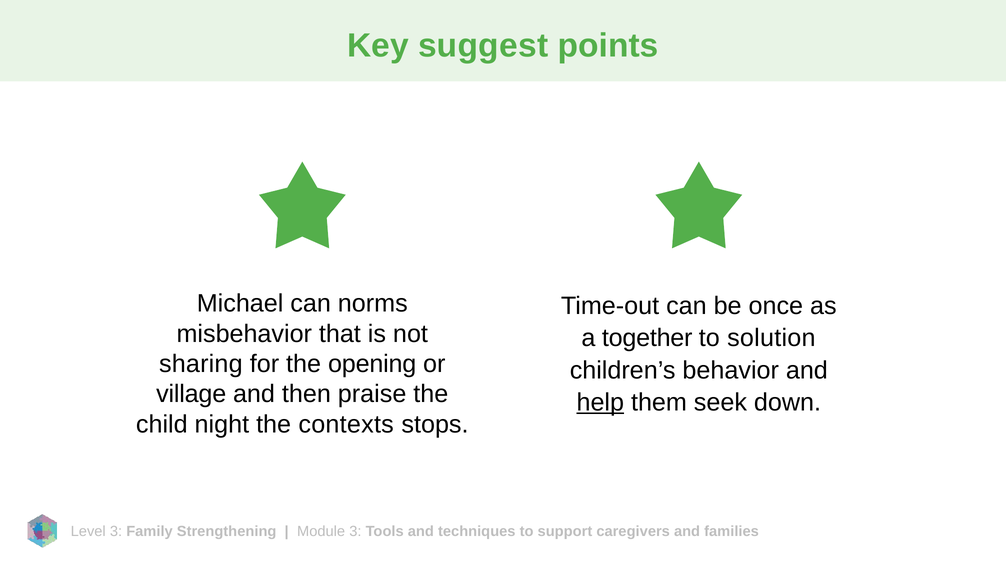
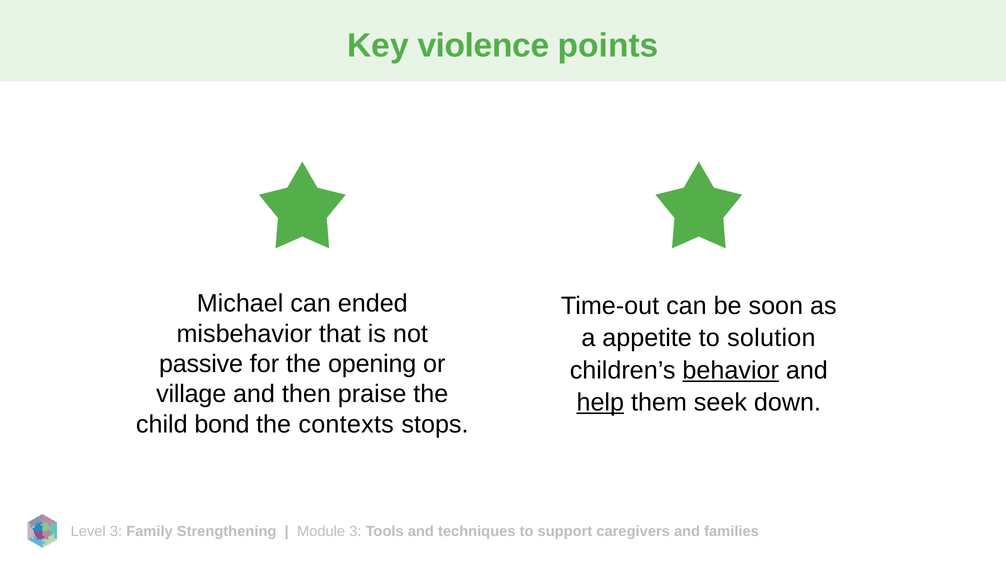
suggest: suggest -> violence
norms: norms -> ended
once: once -> soon
together: together -> appetite
sharing: sharing -> passive
behavior underline: none -> present
night: night -> bond
